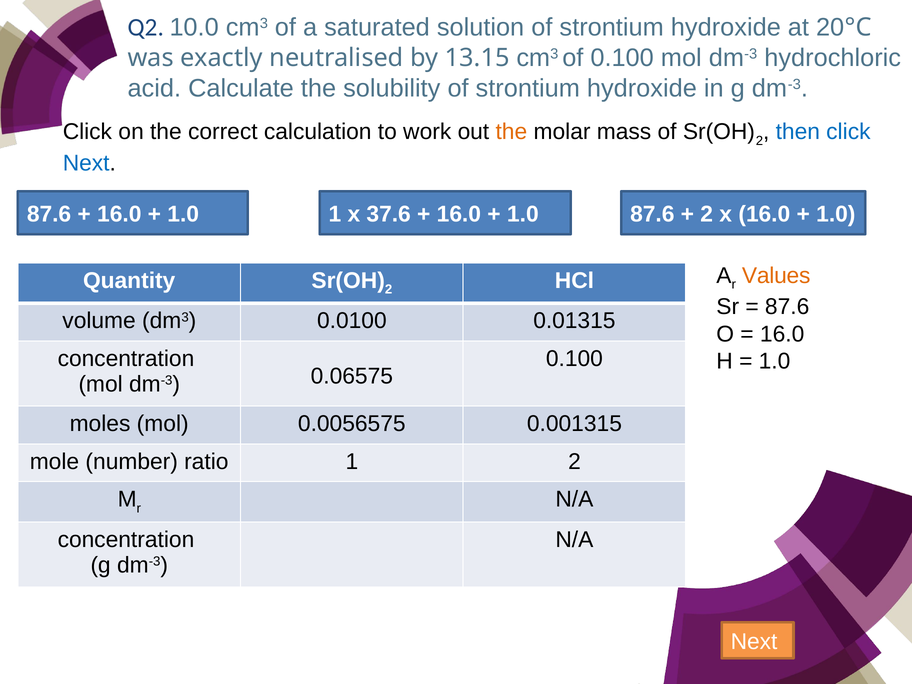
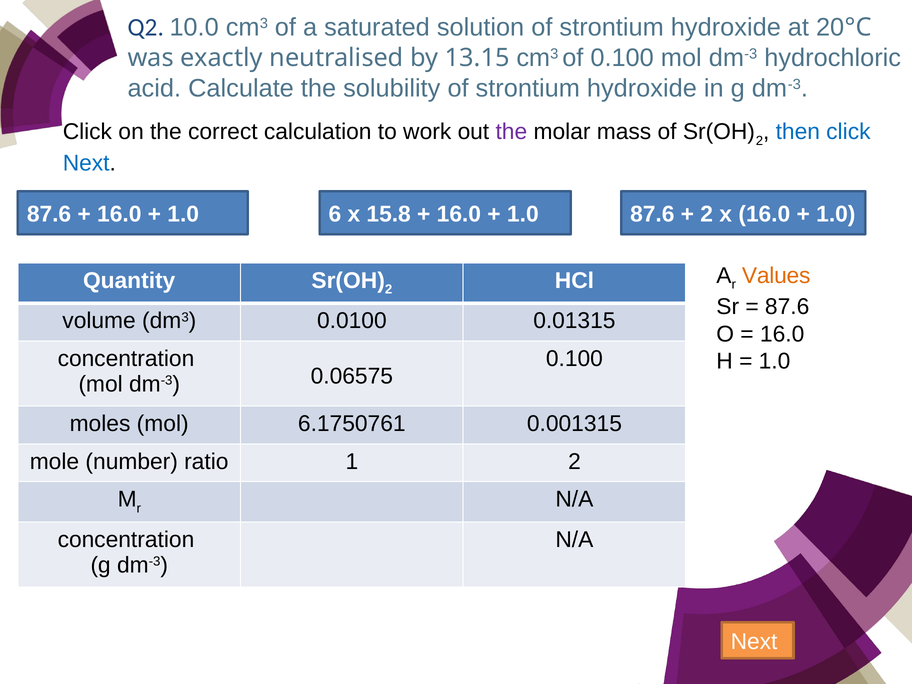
the at (511, 132) colour: orange -> purple
1.0 1: 1 -> 6
37.6: 37.6 -> 15.8
0.0056575: 0.0056575 -> 6.1750761
